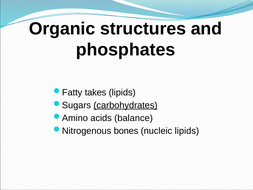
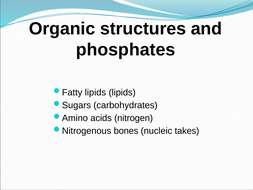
takes at (96, 92): takes -> lipids
carbohydrates underline: present -> none
balance: balance -> nitrogen
nucleic lipids: lipids -> takes
